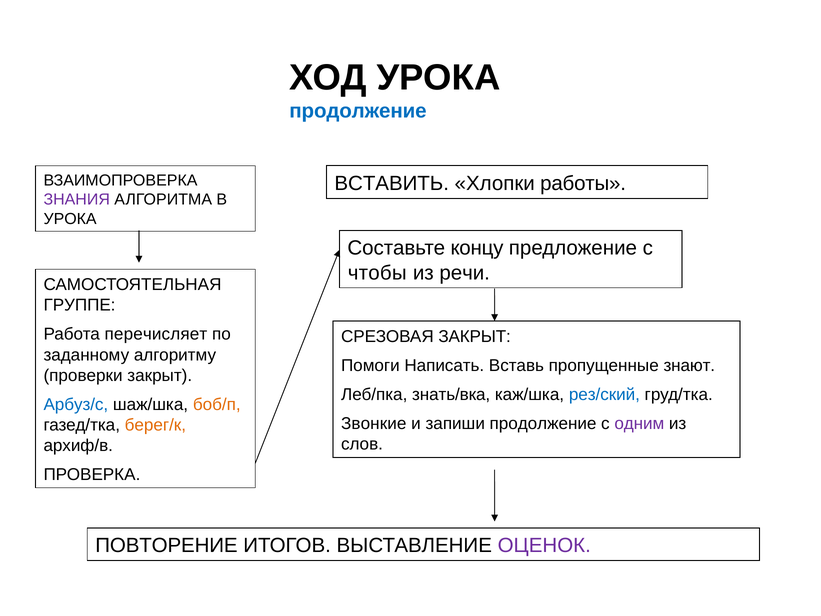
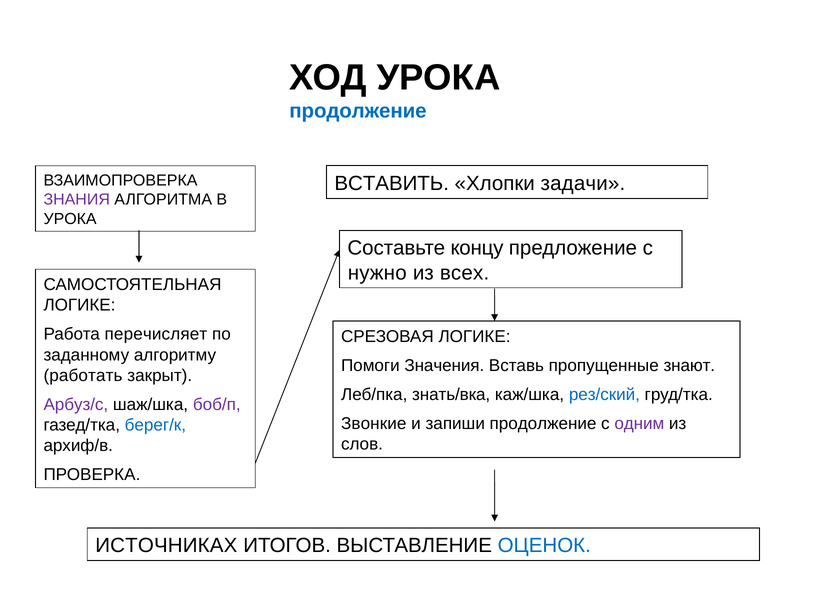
работы: работы -> задачи
чтобы: чтобы -> нужно
речи: речи -> всех
ГРУППЕ at (80, 305): ГРУППЕ -> ЛОГИКЕ
СРЕЗОВАЯ ЗАКРЫТ: ЗАКРЫТ -> ЛОГИКЕ
Написать: Написать -> Значения
проверки: проверки -> работать
Арбуз/с colour: blue -> purple
боб/п colour: orange -> purple
берег/к colour: orange -> blue
ПОВТОРЕНИЕ: ПОВТОРЕНИЕ -> ИСТОЧНИКАХ
ОЦЕНОК colour: purple -> blue
